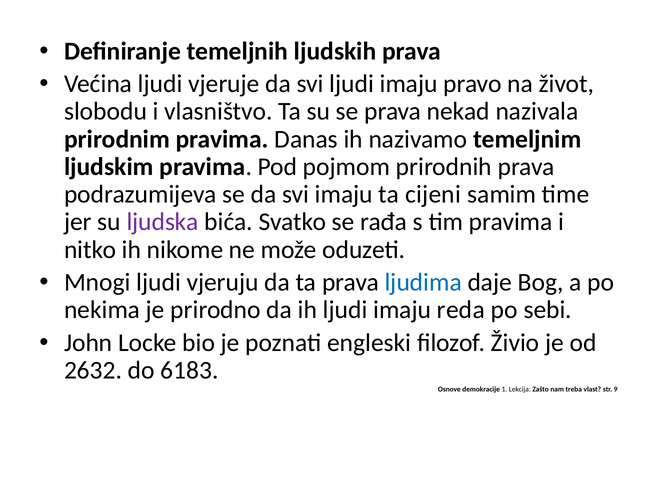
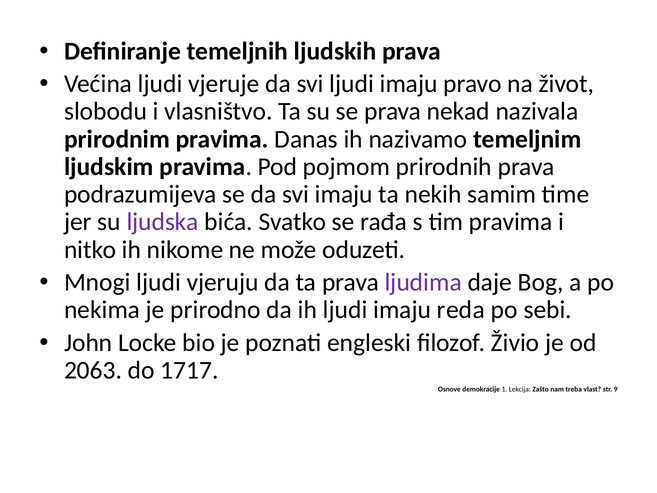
cijeni: cijeni -> nekih
ljudima colour: blue -> purple
2632: 2632 -> 2063
6183: 6183 -> 1717
